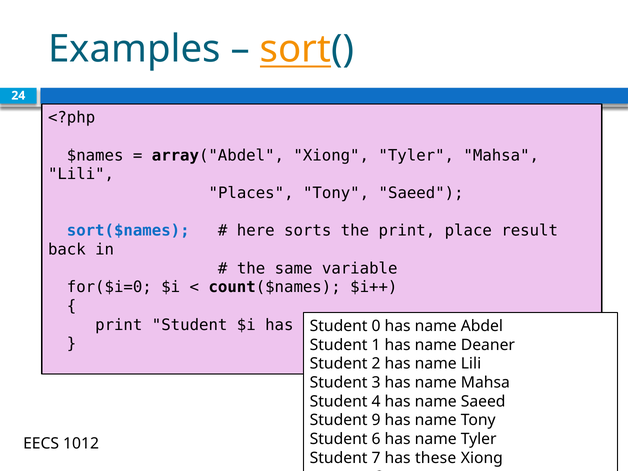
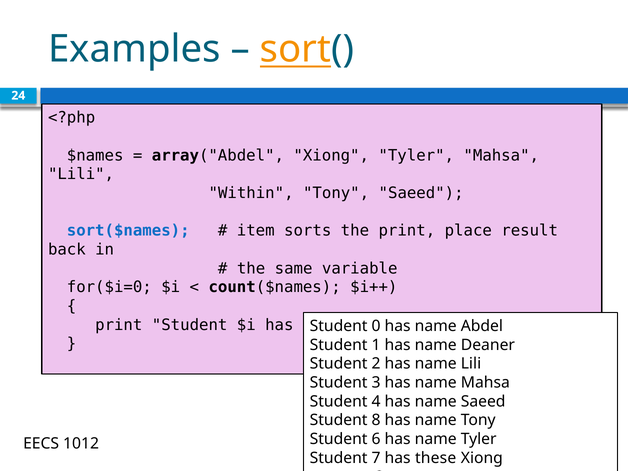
Places: Places -> Within
here: here -> item
9: 9 -> 8
